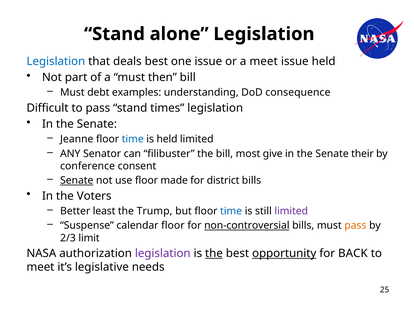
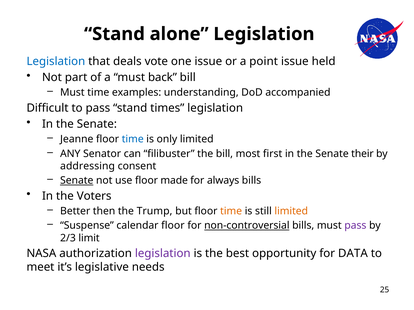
deals best: best -> vote
a meet: meet -> point
then: then -> back
Must debt: debt -> time
consequence: consequence -> accompanied
is held: held -> only
give: give -> first
conference: conference -> addressing
district: district -> always
least: least -> then
time at (231, 211) colour: blue -> orange
limited at (291, 211) colour: purple -> orange
pass at (355, 226) colour: orange -> purple
the at (214, 254) underline: present -> none
opportunity underline: present -> none
BACK: BACK -> DATA
